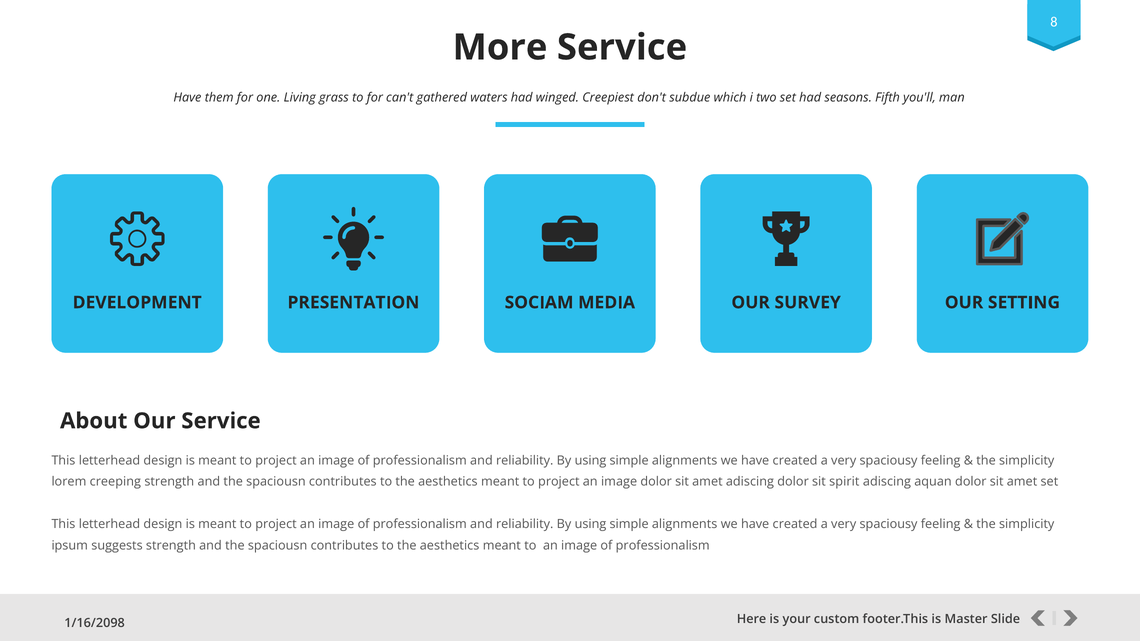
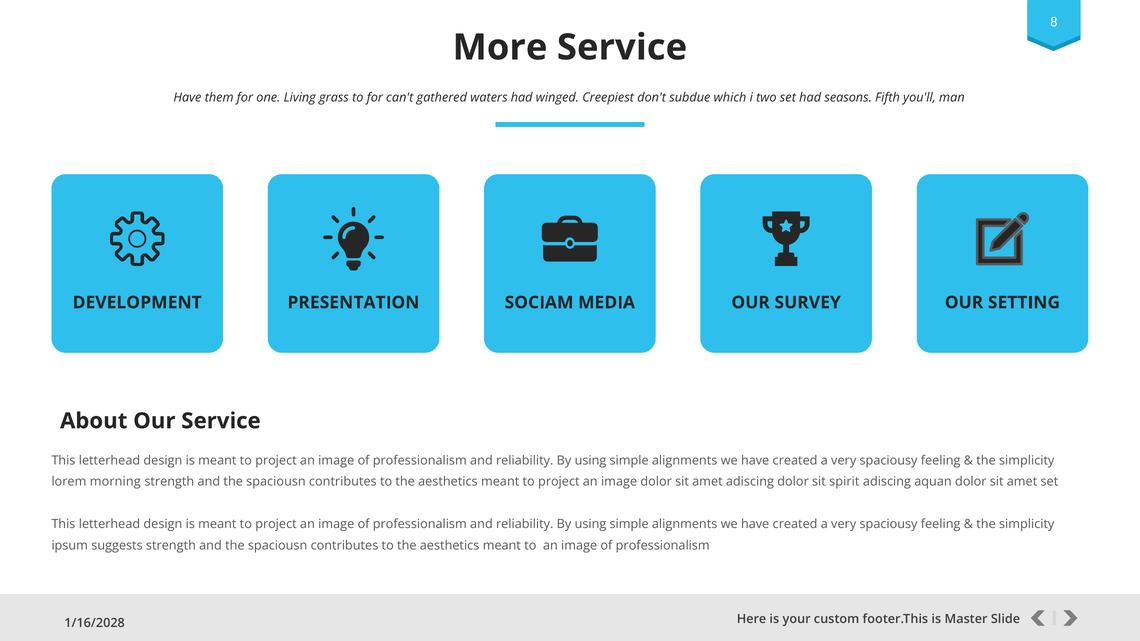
creeping: creeping -> morning
1/16/2098: 1/16/2098 -> 1/16/2028
